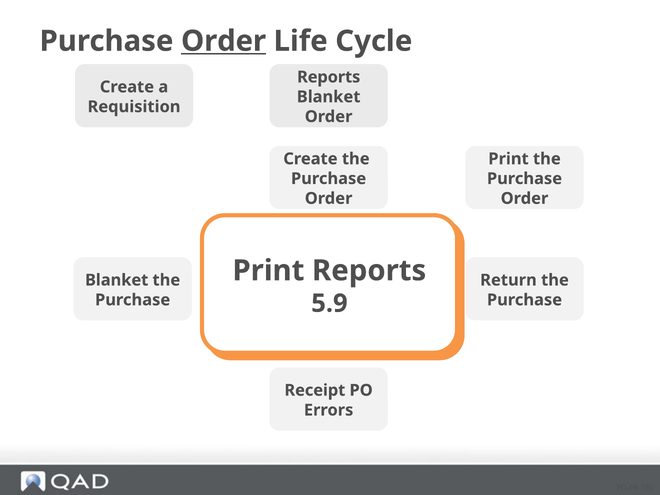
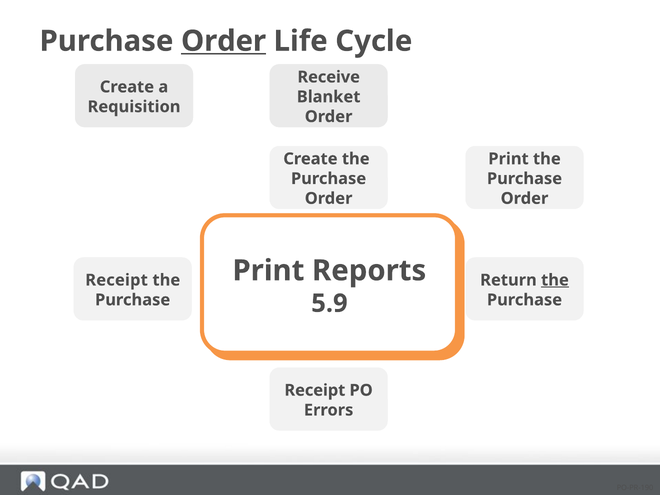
Reports at (329, 77): Reports -> Receive
Blanket at (117, 280): Blanket -> Receipt
the at (555, 280) underline: none -> present
